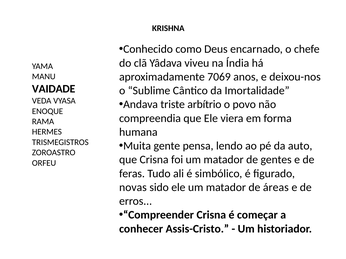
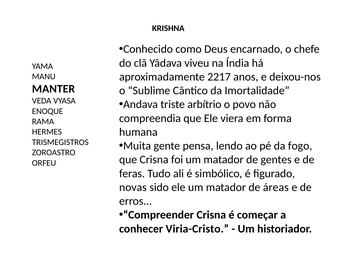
7069: 7069 -> 2217
VAIDADE: VAIDADE -> MANTER
auto: auto -> fogo
Assis-Cristo: Assis-Cristo -> Viria-Cristo
